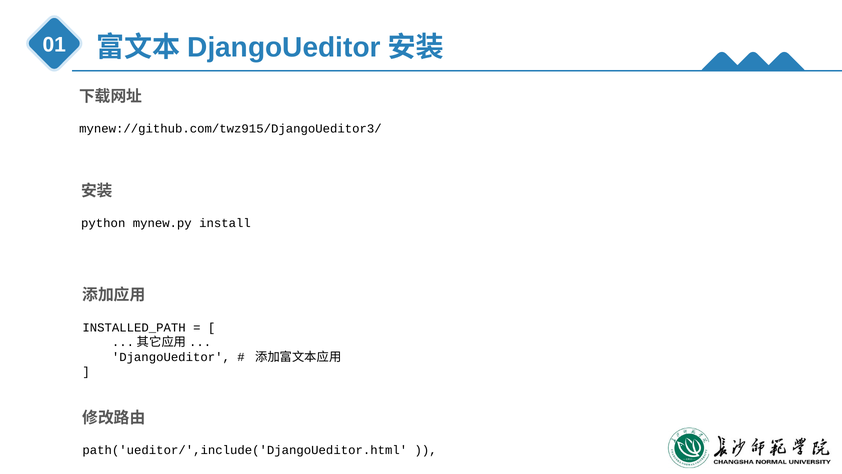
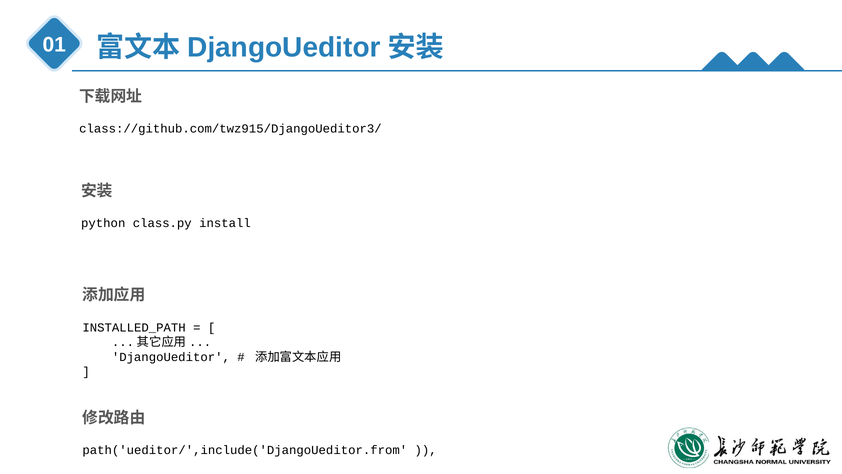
mynew://github.com/twz915/DjangoUeditor3/: mynew://github.com/twz915/DjangoUeditor3/ -> class://github.com/twz915/DjangoUeditor3/
mynew.py: mynew.py -> class.py
path('ueditor/',include('DjangoUeditor.html: path('ueditor/',include('DjangoUeditor.html -> path('ueditor/',include('DjangoUeditor.from
